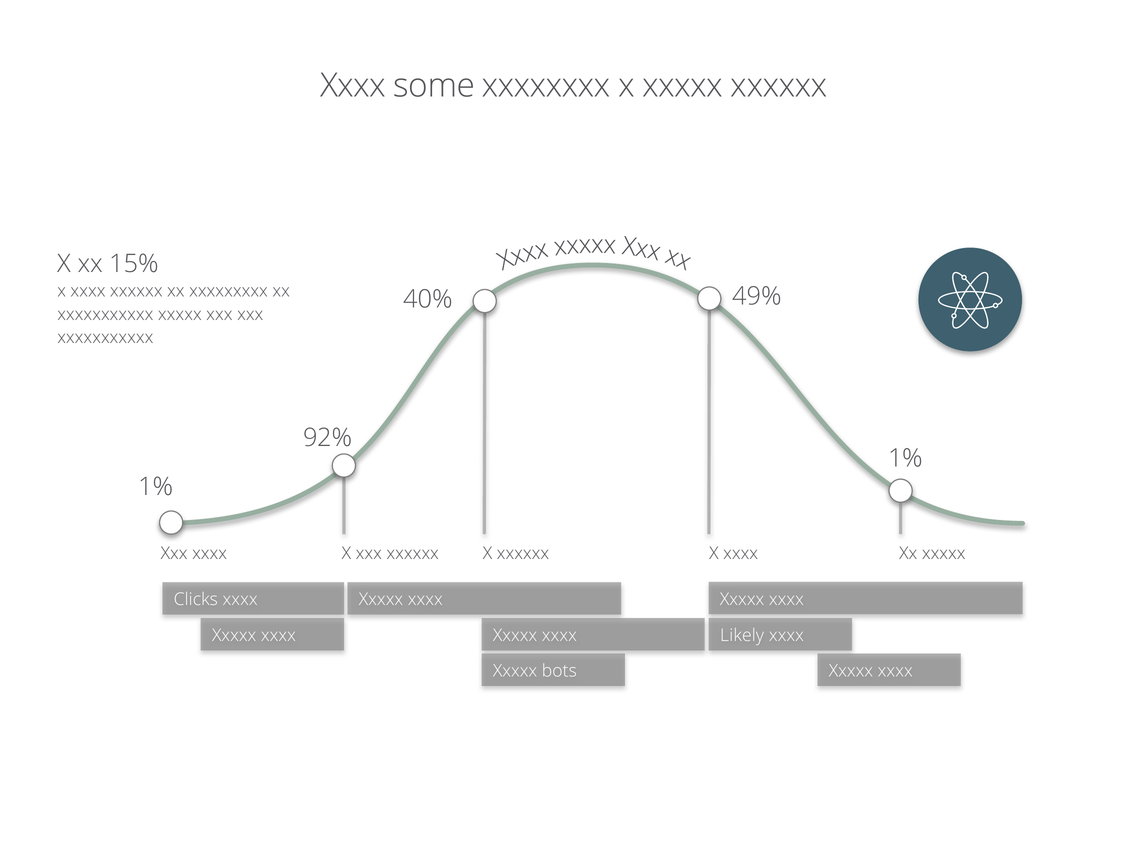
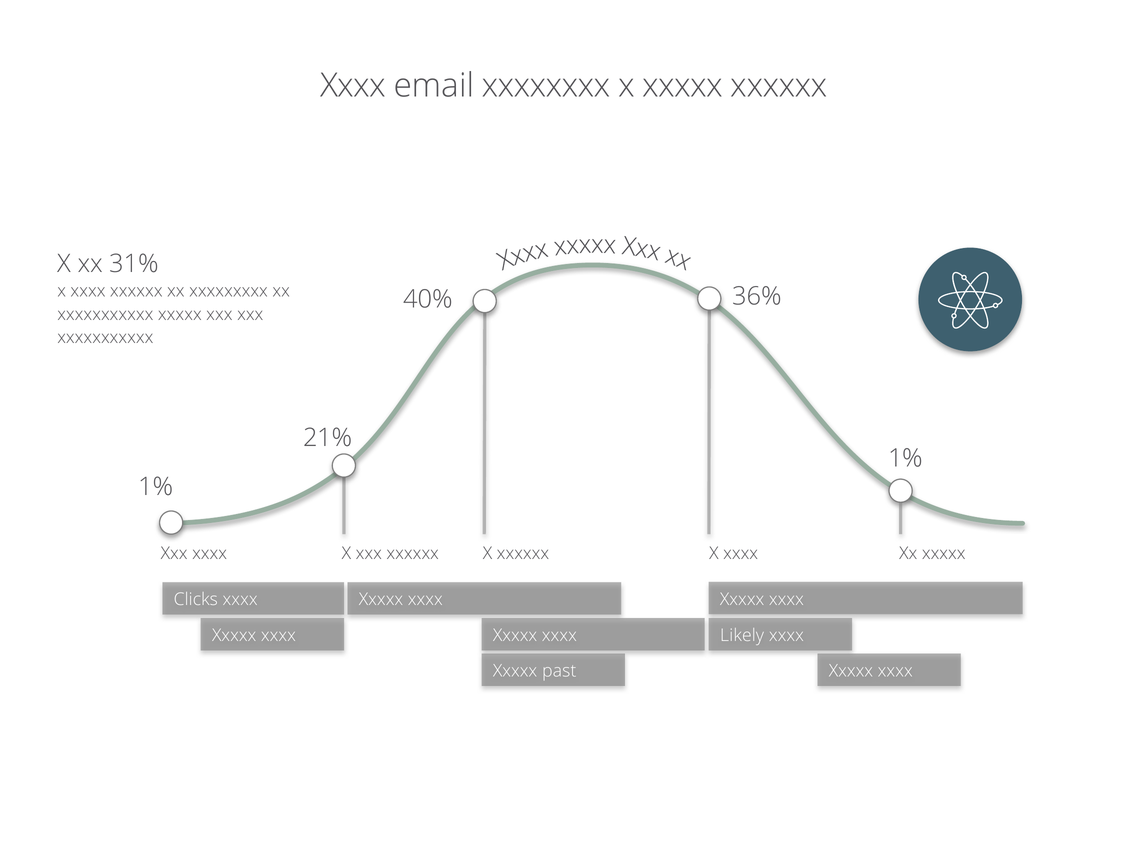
some: some -> email
15%: 15% -> 31%
49%: 49% -> 36%
92%: 92% -> 21%
bots: bots -> past
